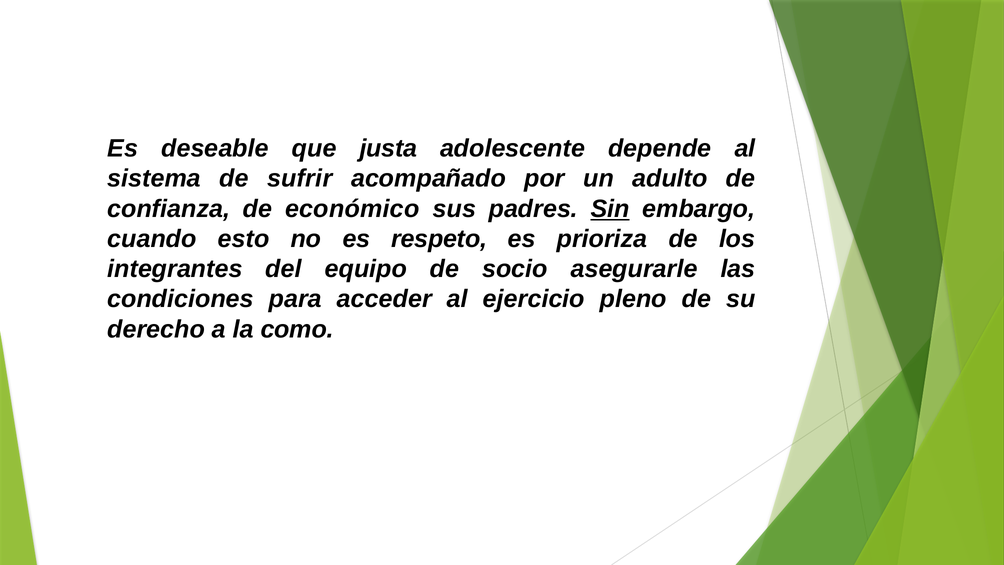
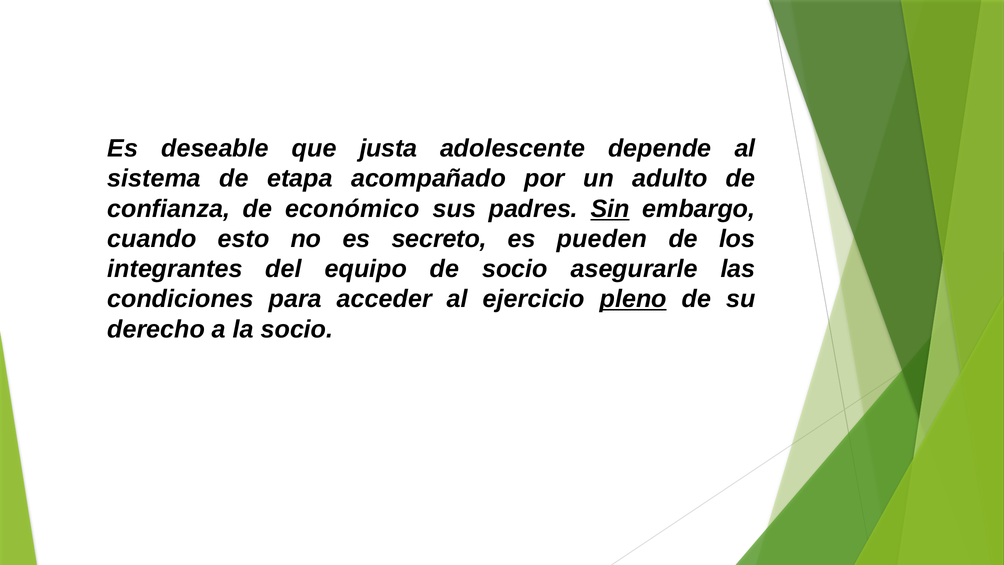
sufrir: sufrir -> etapa
respeto: respeto -> secreto
prioriza: prioriza -> pueden
pleno underline: none -> present
la como: como -> socio
